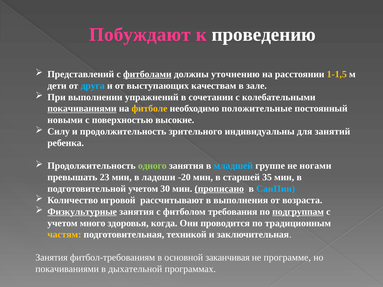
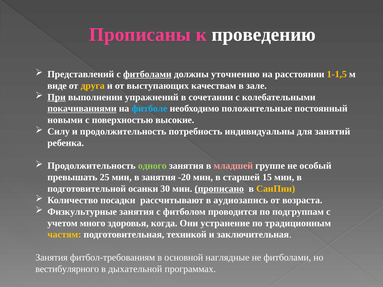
Побуждают: Побуждают -> Прописаны
дети: дети -> виде
друга colour: light blue -> yellow
При underline: none -> present
фитболе colour: yellow -> light blue
зрительного: зрительного -> потребность
младшей colour: light blue -> pink
ногами: ногами -> особый
23: 23 -> 25
в ладоши: ладоши -> занятия
35: 35 -> 15
подготовительной учетом: учетом -> осанки
СанПин colour: light blue -> yellow
игровой: игровой -> посадки
выполнения: выполнения -> аудиозапись
Физкультурные underline: present -> none
требования: требования -> проводится
подгруппам underline: present -> none
проводится: проводится -> устранение
заканчивая: заканчивая -> наглядные
не программе: программе -> фитболами
покачиваниями at (67, 269): покачиваниями -> вестибулярного
